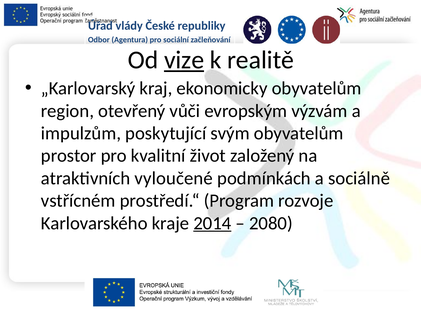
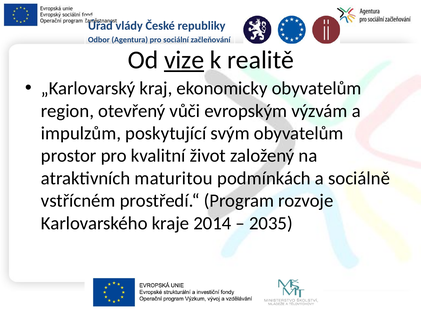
vyloučené: vyloučené -> maturitou
2014 underline: present -> none
2080: 2080 -> 2035
